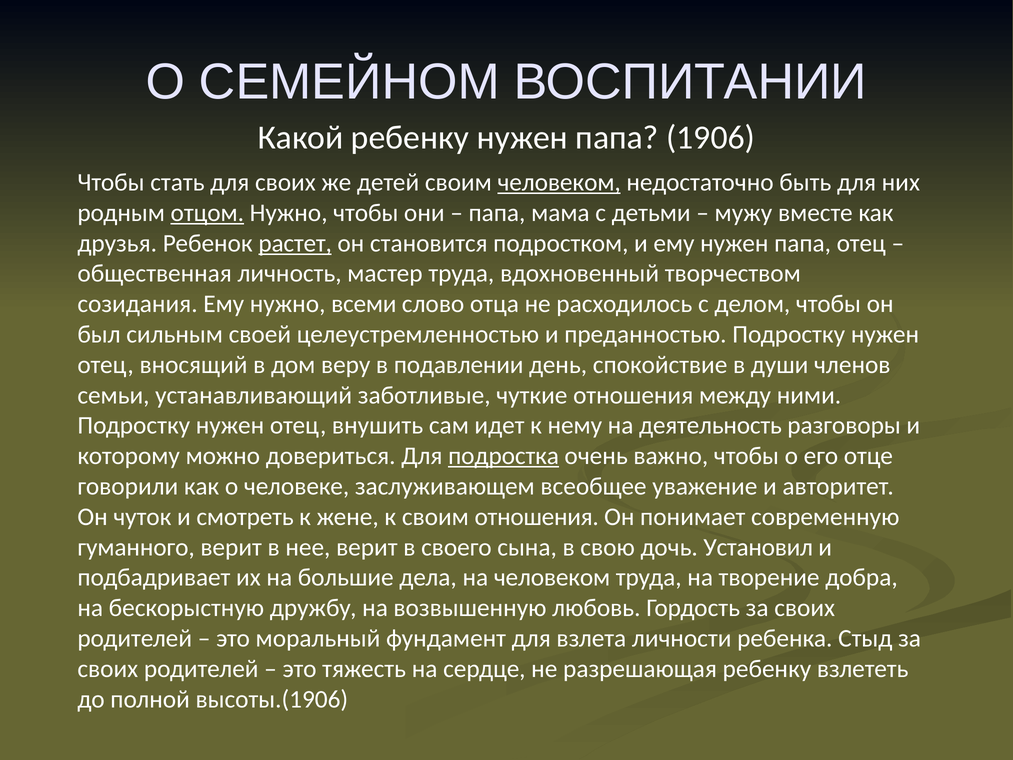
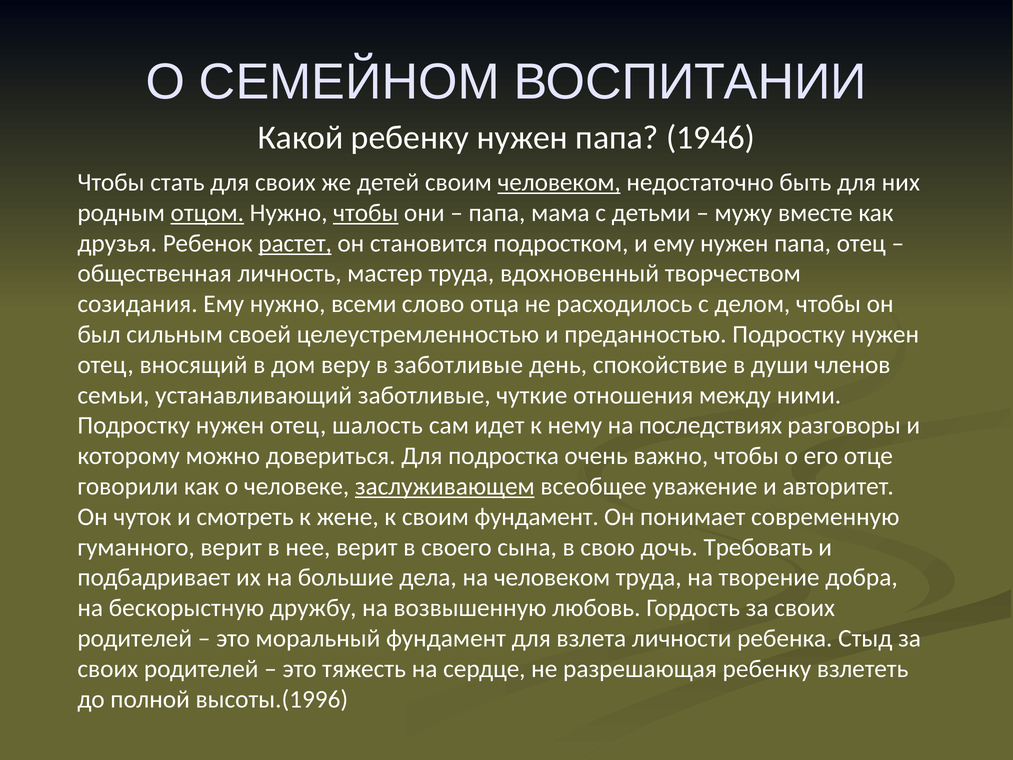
1906: 1906 -> 1946
чтобы at (366, 213) underline: none -> present
в подавлении: подавлении -> заботливые
внушить: внушить -> шалость
деятельность: деятельность -> последствиях
подростка underline: present -> none
заслуживающем underline: none -> present
своим отношения: отношения -> фундамент
Установил: Установил -> Требовать
высоты.(1906: высоты.(1906 -> высоты.(1996
